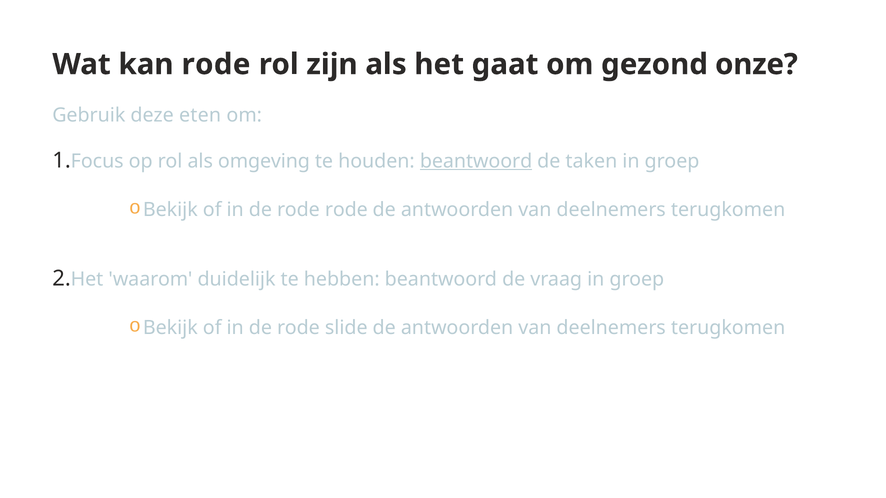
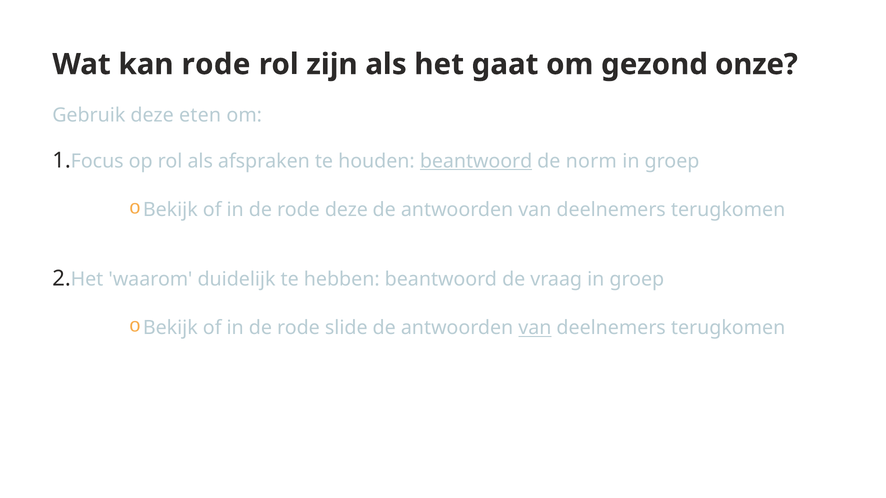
omgeving: omgeving -> afspraken
taken: taken -> norm
rode rode: rode -> deze
van at (535, 328) underline: none -> present
